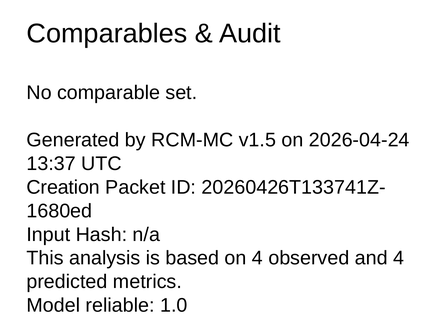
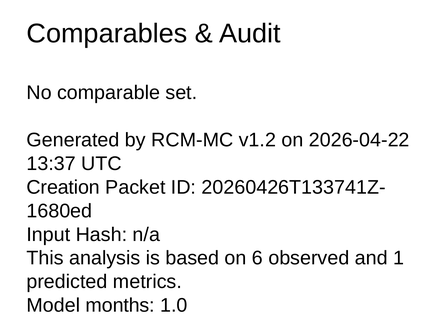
v1.5: v1.5 -> v1.2
2026-04-24: 2026-04-24 -> 2026-04-22
on 4: 4 -> 6
and 4: 4 -> 1
reliable: reliable -> months
